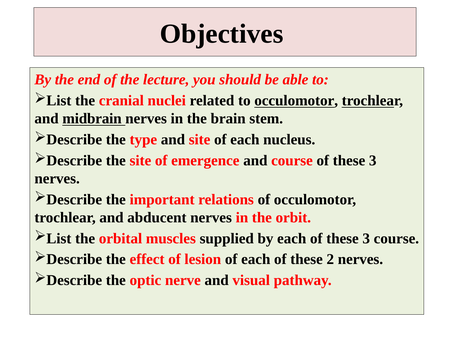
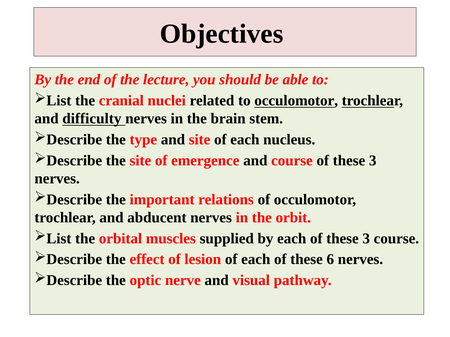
midbrain: midbrain -> difficulty
2: 2 -> 6
